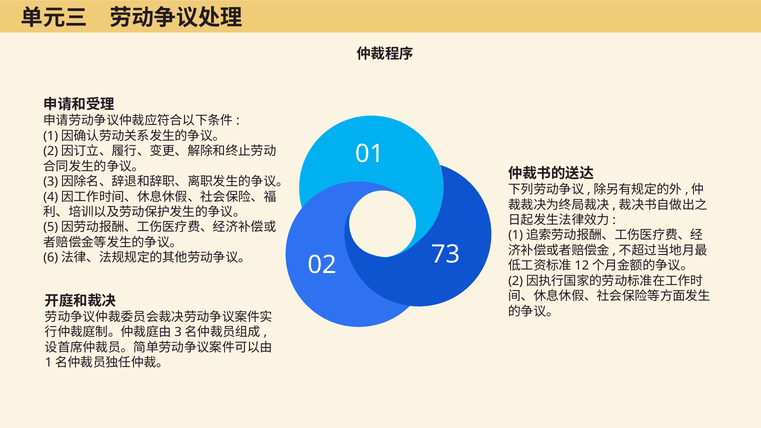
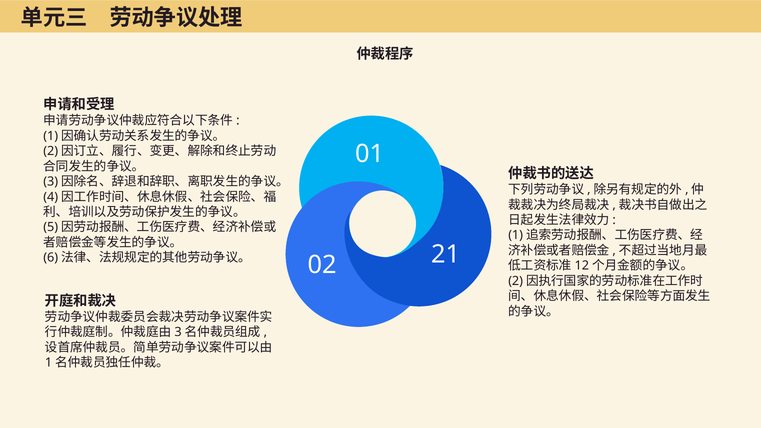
73: 73 -> 21
